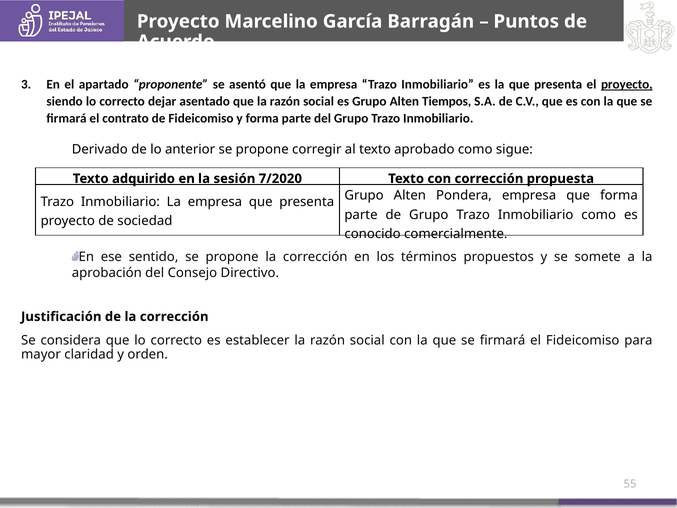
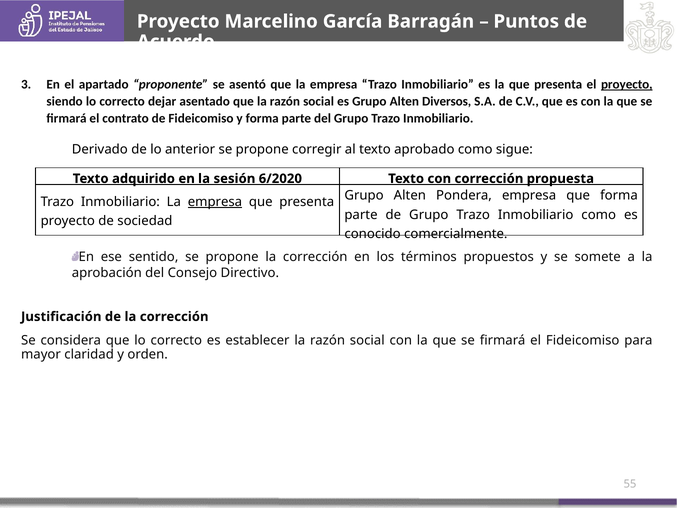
Tiempos: Tiempos -> Diversos
7/2020: 7/2020 -> 6/2020
empresa at (215, 202) underline: none -> present
